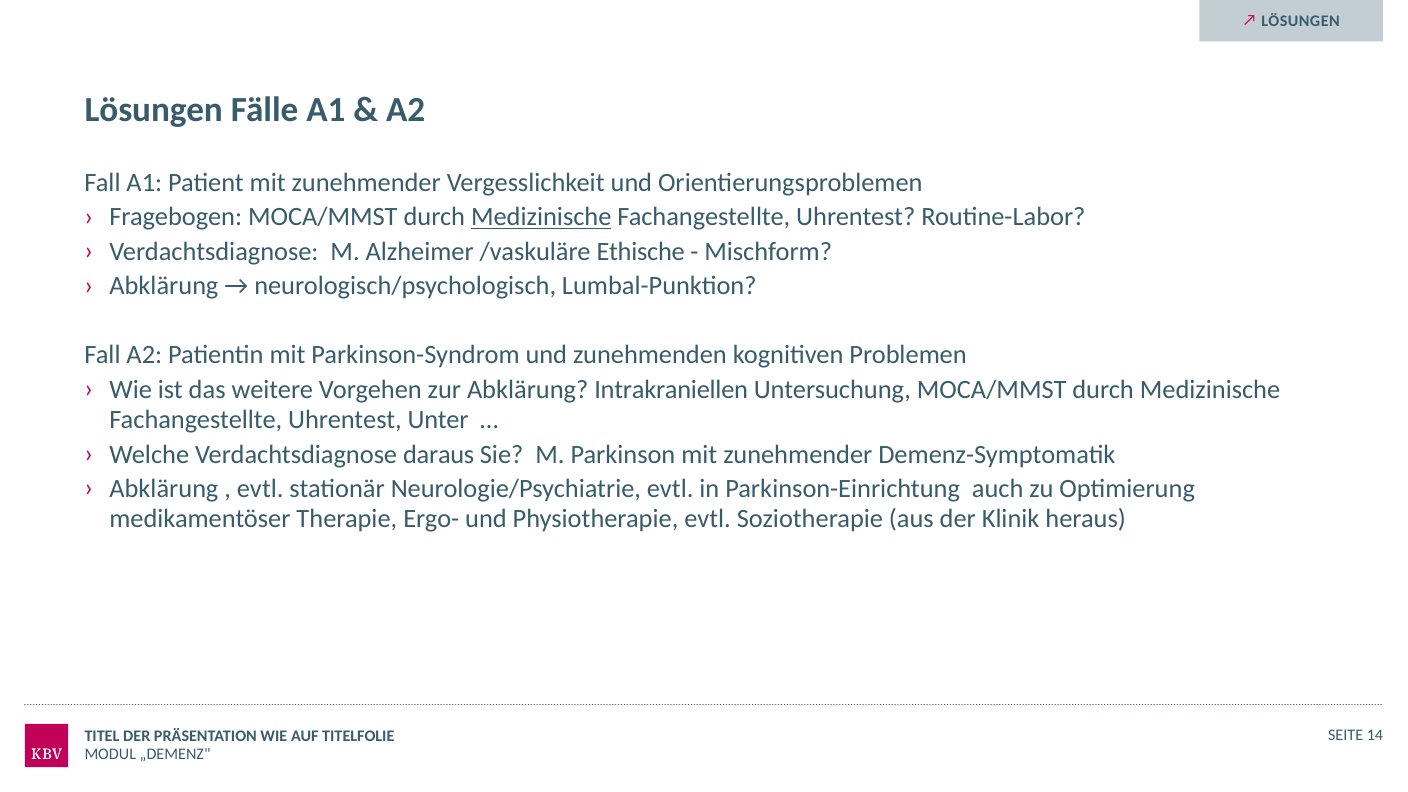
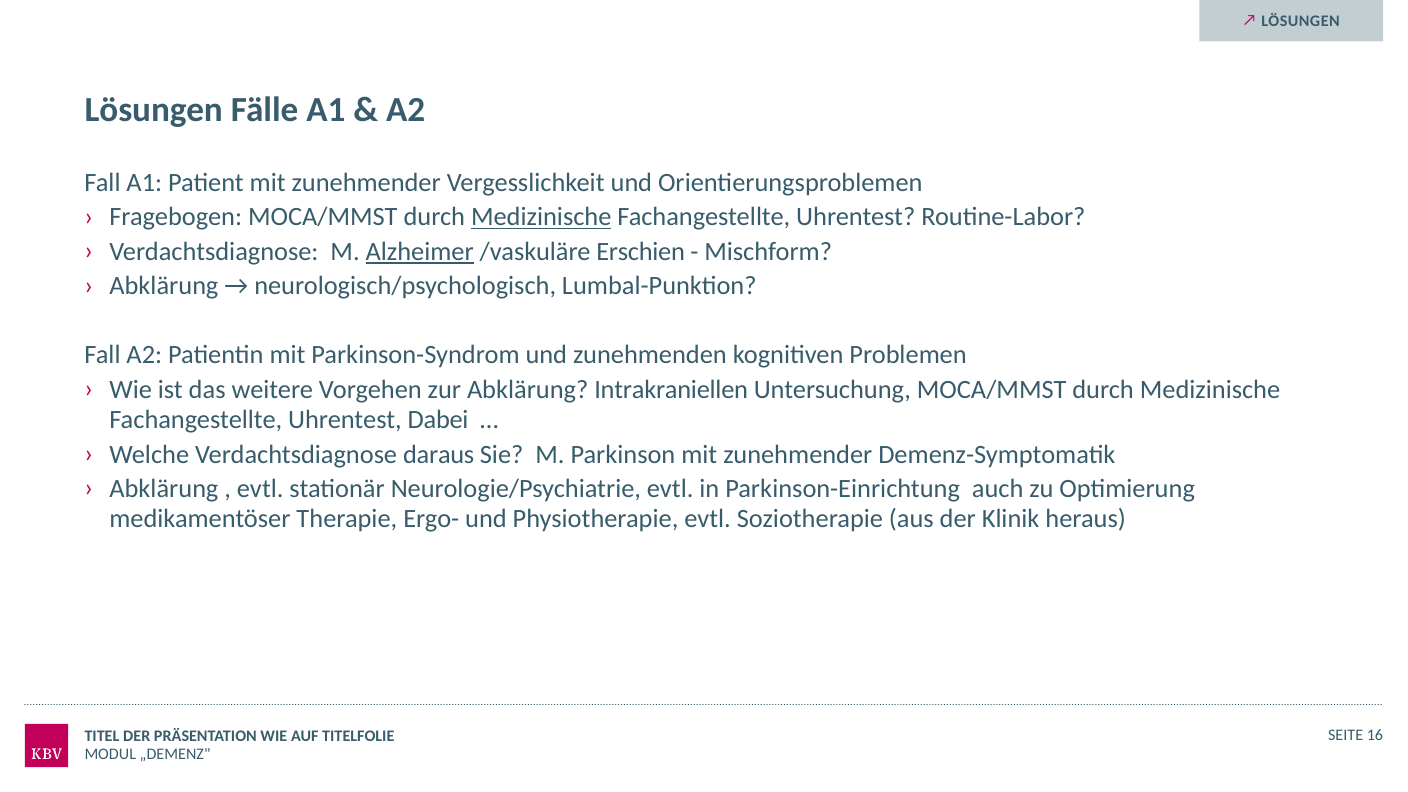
Alzheimer underline: none -> present
Ethische: Ethische -> Erschien
Unter: Unter -> Dabei
14: 14 -> 16
